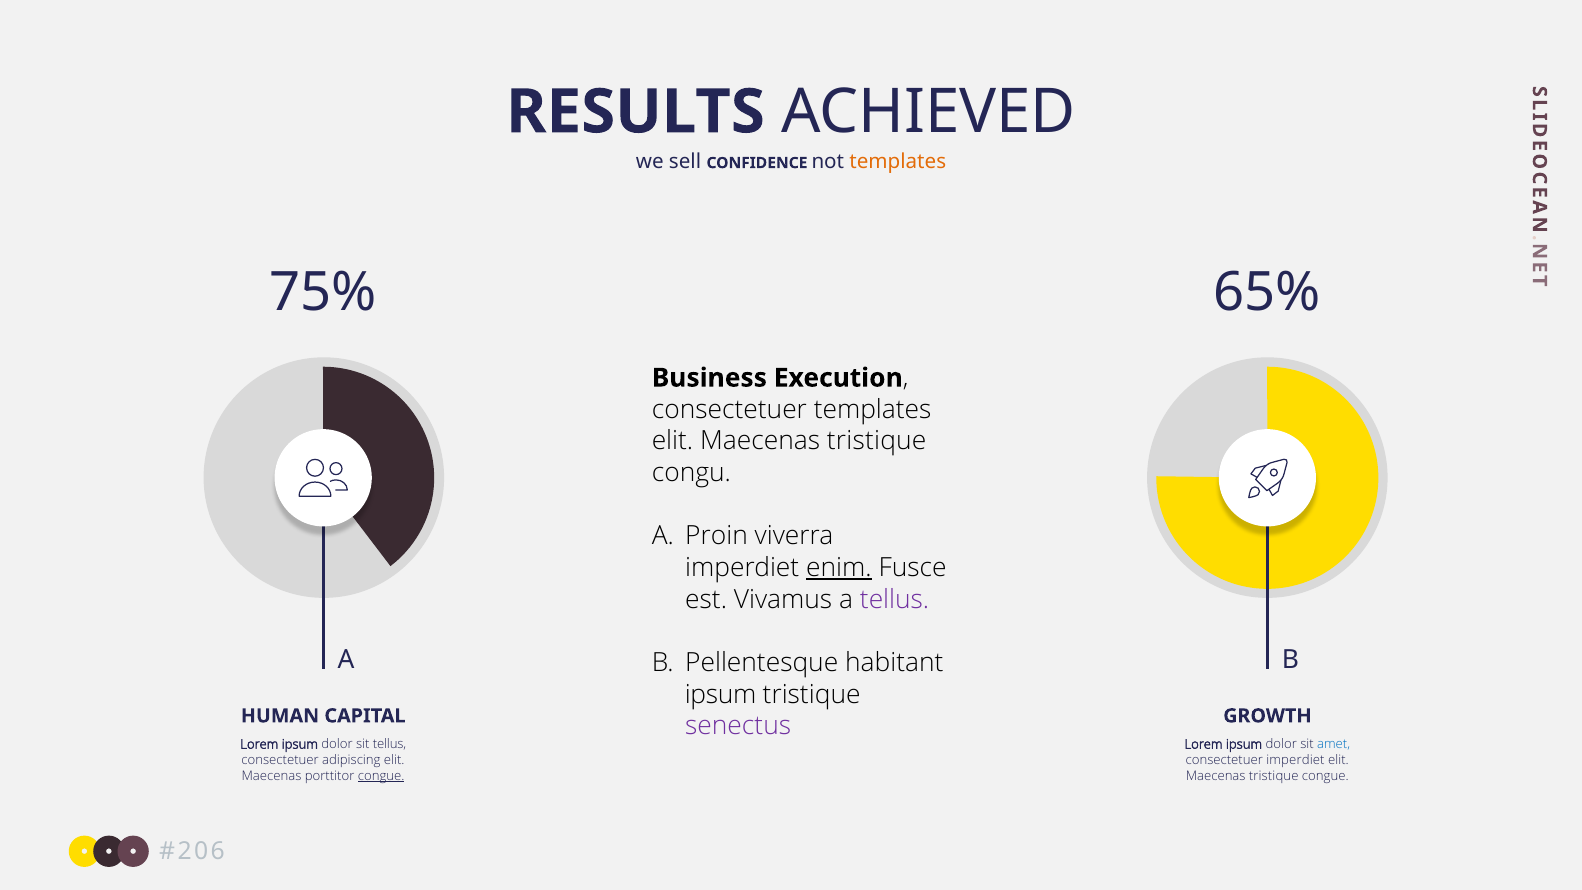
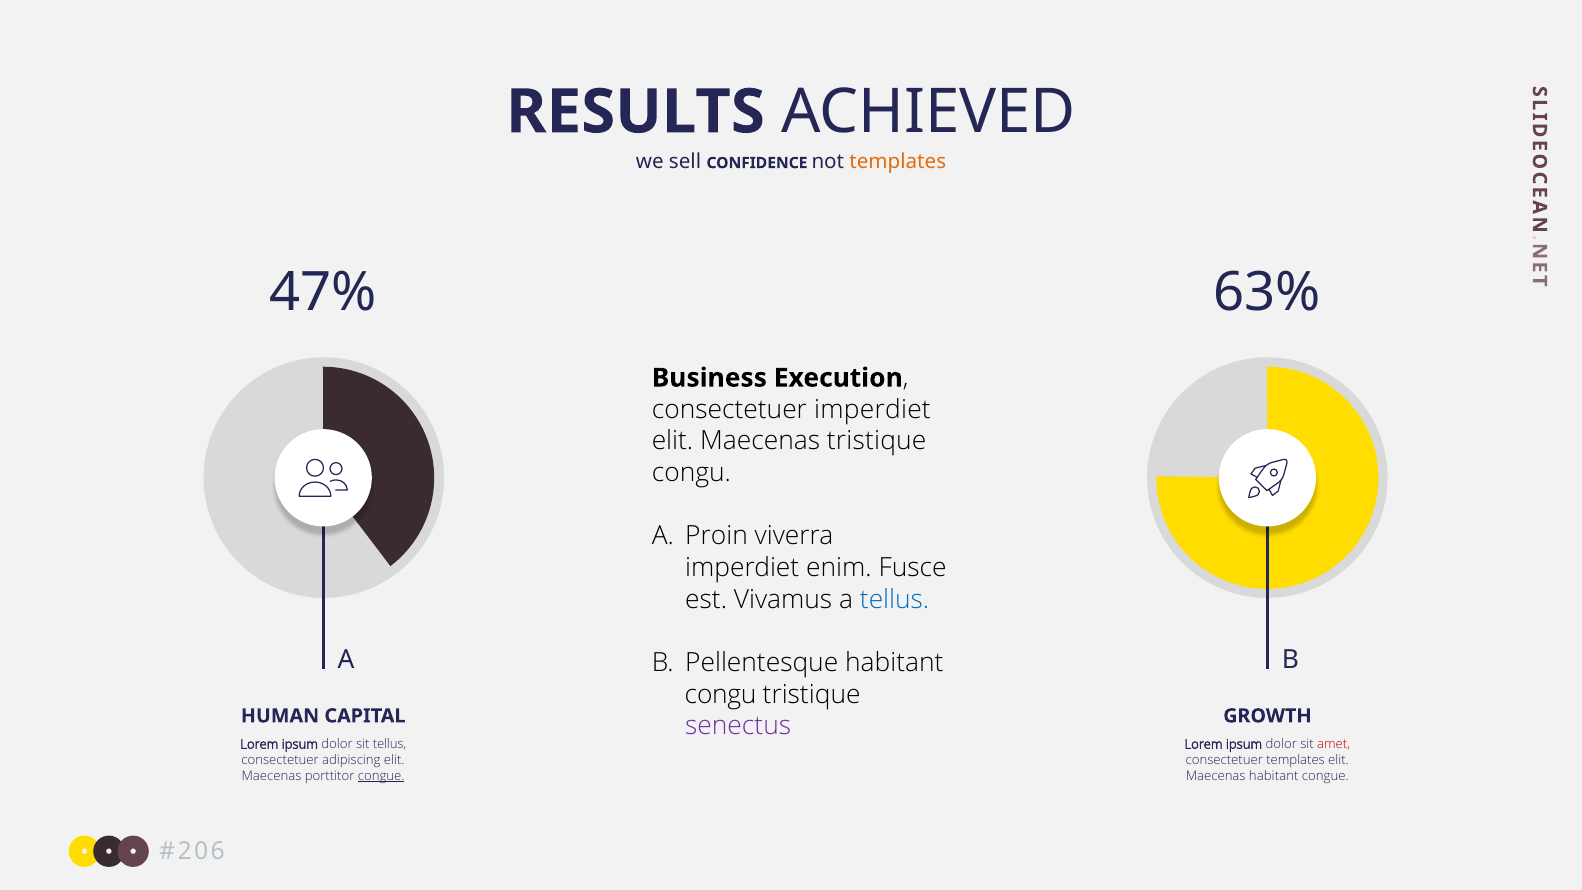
75%: 75% -> 47%
65%: 65% -> 63%
consectetuer templates: templates -> imperdiet
enim underline: present -> none
tellus at (895, 599) colour: purple -> blue
ipsum at (721, 694): ipsum -> congu
amet colour: blue -> red
consectetuer imperdiet: imperdiet -> templates
tristique at (1274, 776): tristique -> habitant
